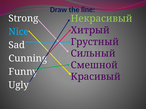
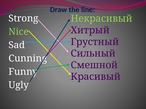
Nice colour: light blue -> light green
